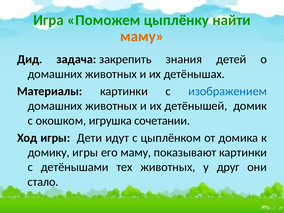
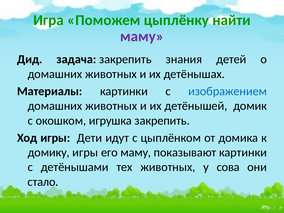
маму at (142, 36) colour: orange -> purple
игрушка сочетании: сочетании -> закрепить
друг: друг -> сова
